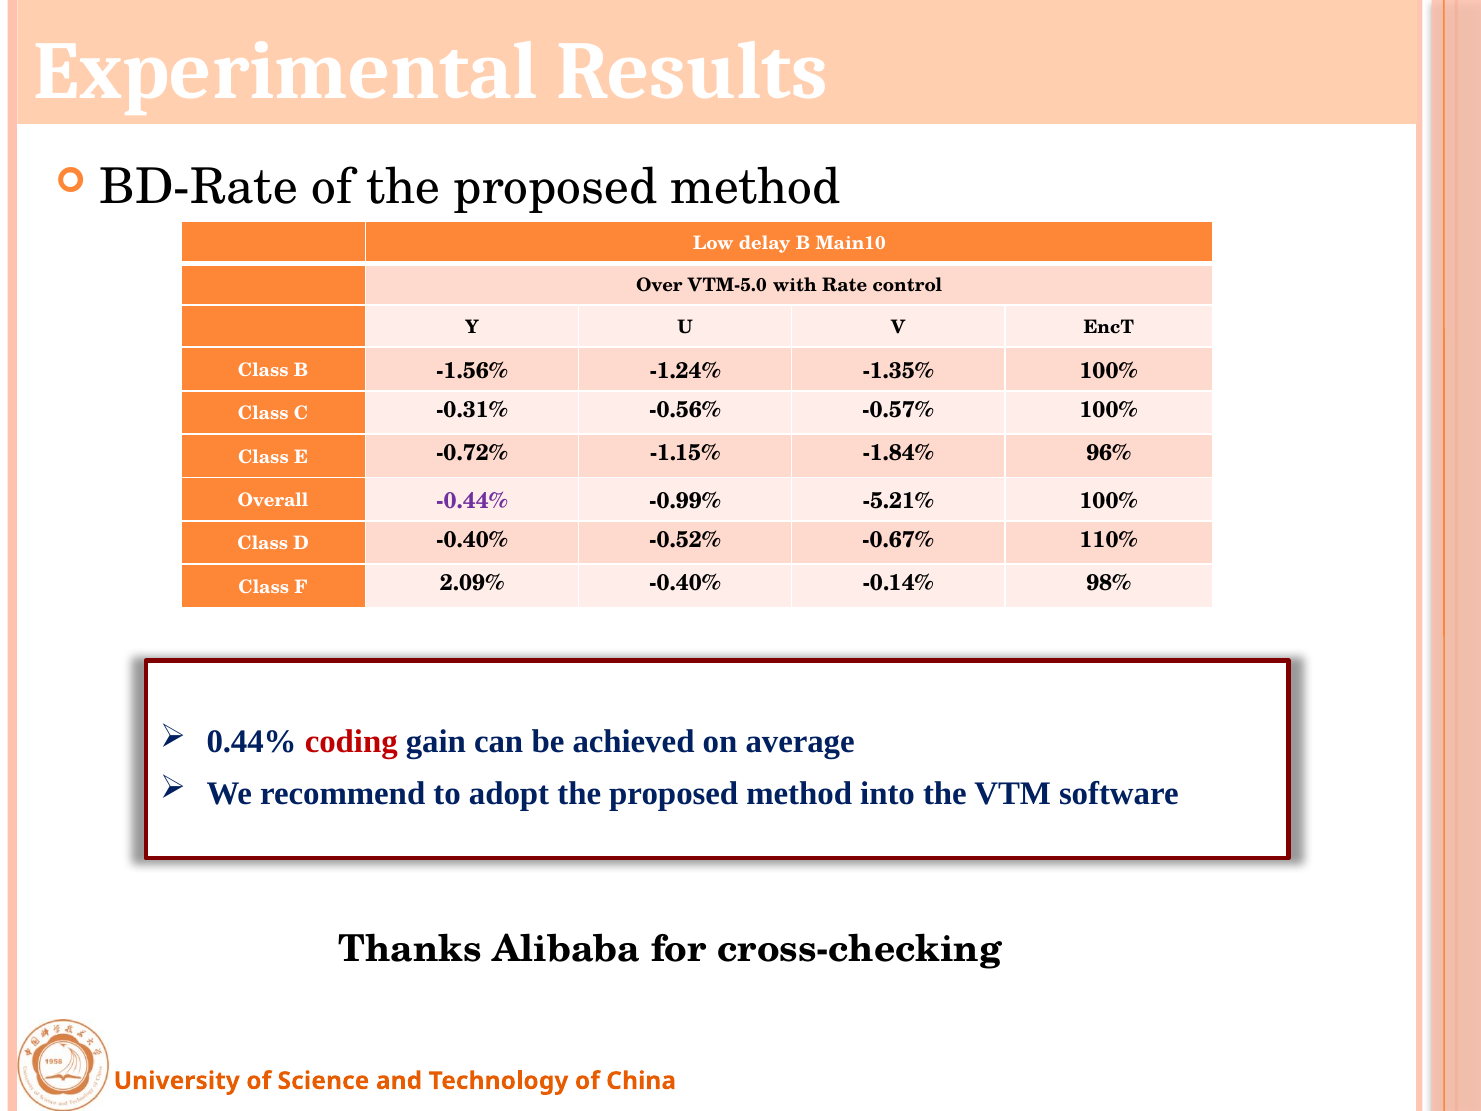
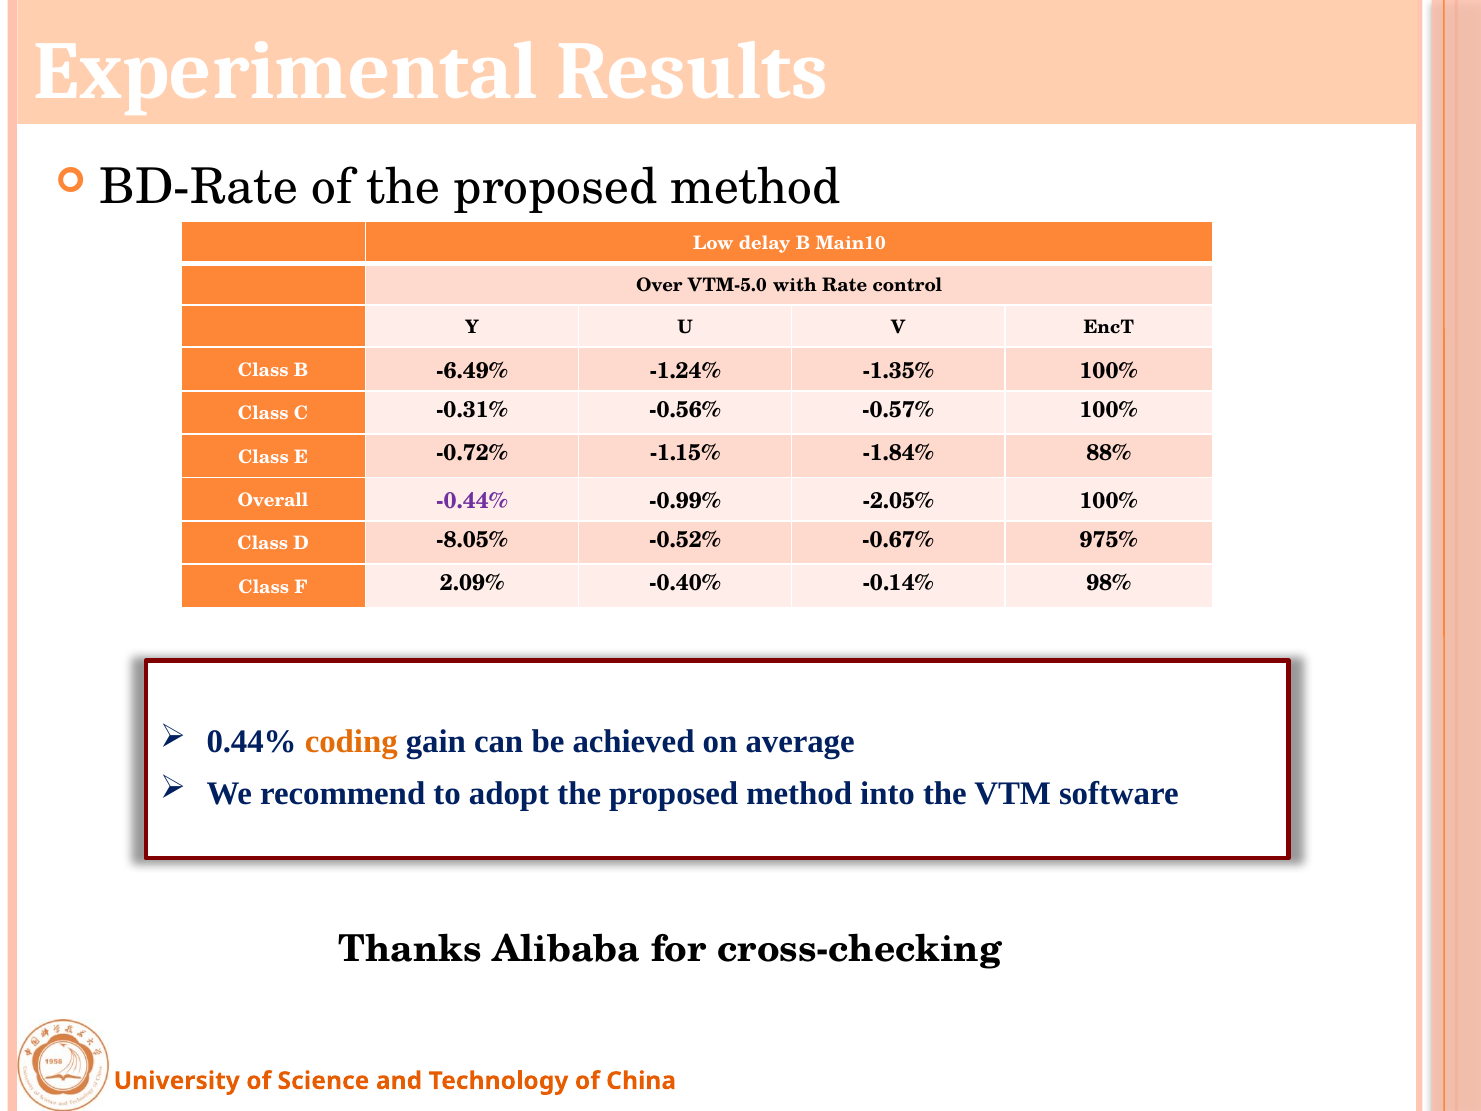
-1.56%: -1.56% -> -6.49%
96%: 96% -> 88%
-5.21%: -5.21% -> -2.05%
D -0.40%: -0.40% -> -8.05%
110%: 110% -> 975%
coding colour: red -> orange
